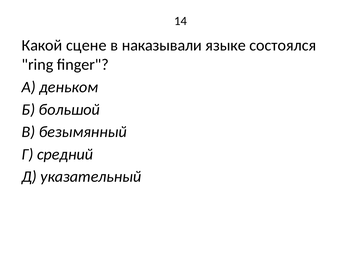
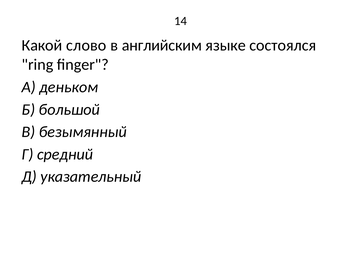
сцене: сцене -> слово
наказывали: наказывали -> английским
